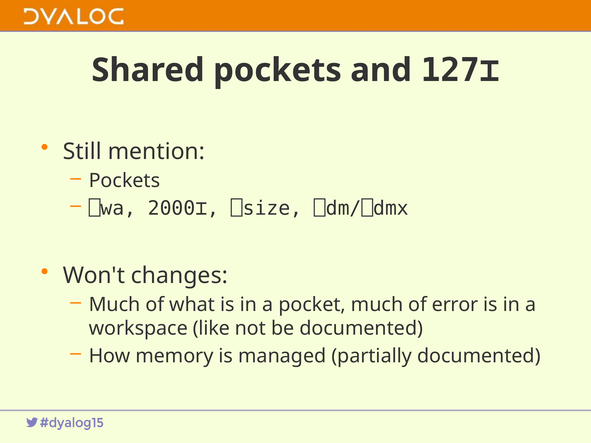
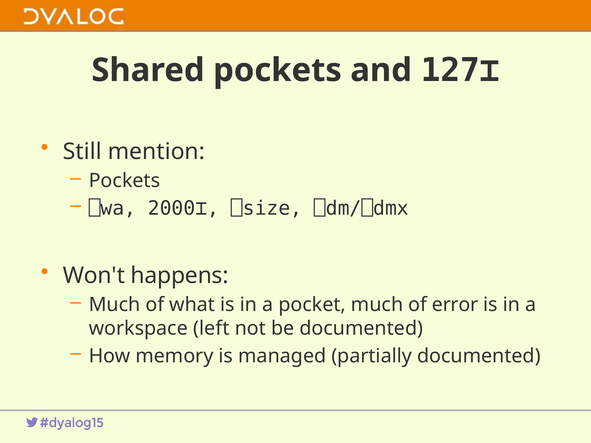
changes: changes -> happens
like: like -> left
